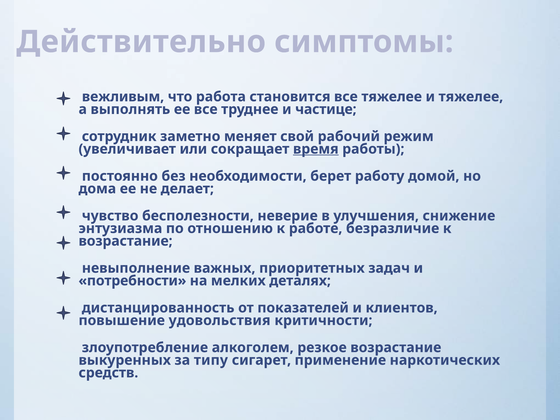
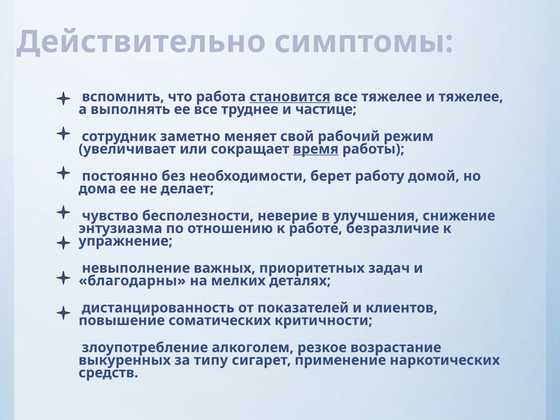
вежливым: вежливым -> вспомнить
становится underline: none -> present
возрастание at (126, 241): возрастание -> упражнение
потребности: потребности -> благодарны
удовольствия: удовольствия -> соматических
